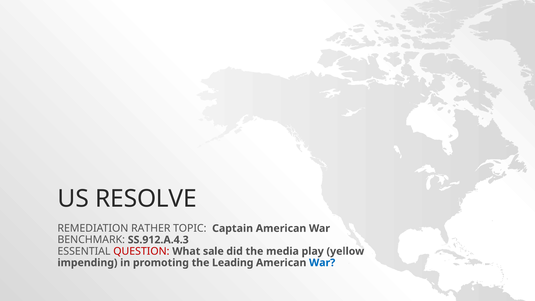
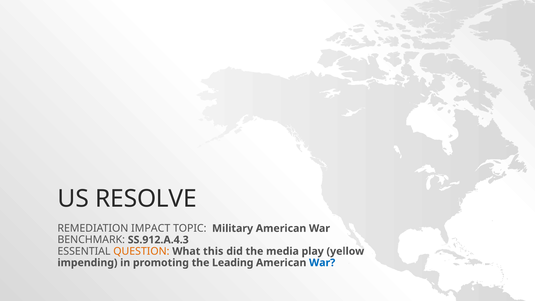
RATHER: RATHER -> IMPACT
Captain: Captain -> Military
QUESTION colour: red -> orange
sale: sale -> this
